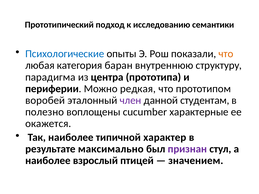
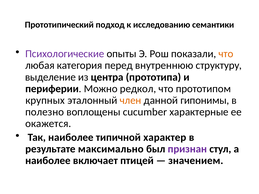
Психологические colour: blue -> purple
баран: баран -> перед
парадигма: парадигма -> выделение
редкая: редкая -> редкол
воробей: воробей -> крупных
член colour: purple -> orange
студентам: студентам -> гипонимы
взрослый: взрослый -> включает
